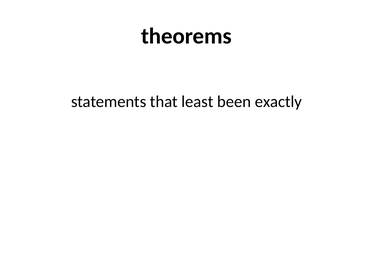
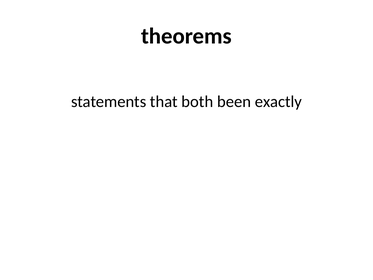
least: least -> both
